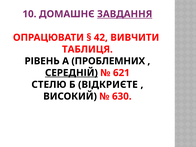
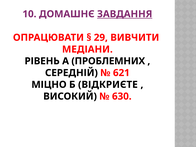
42: 42 -> 29
ТАБЛИЦЯ: ТАБЛИЦЯ -> МЕДІАНИ
СЕРЕДНІЙ underline: present -> none
СТЕЛЮ: СТЕЛЮ -> МІЦНО
